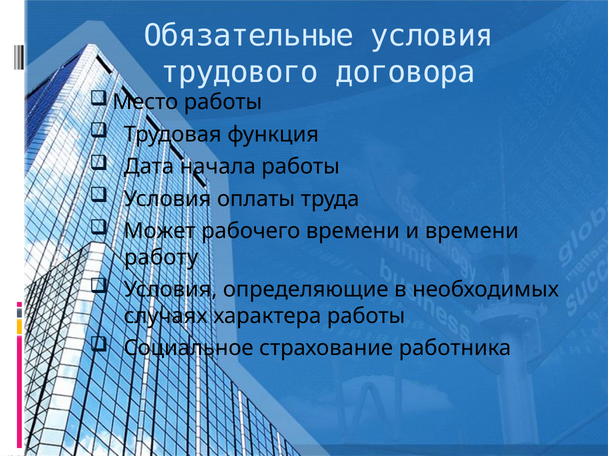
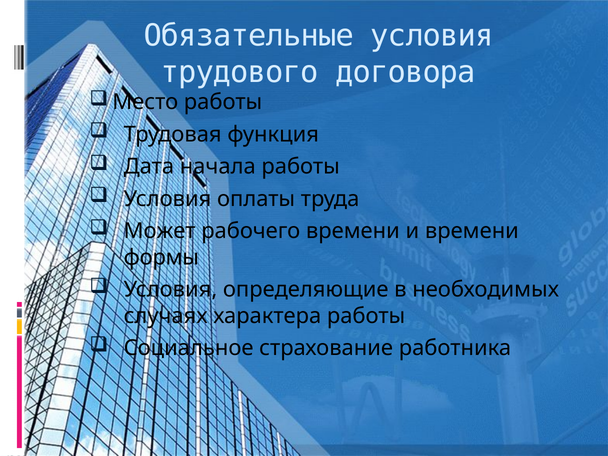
работу: работу -> формы
